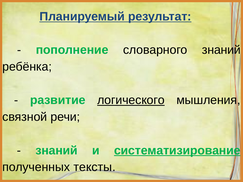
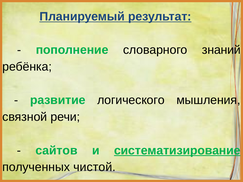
логического underline: present -> none
знаний at (57, 151): знаний -> сайтов
тексты: тексты -> чистой
